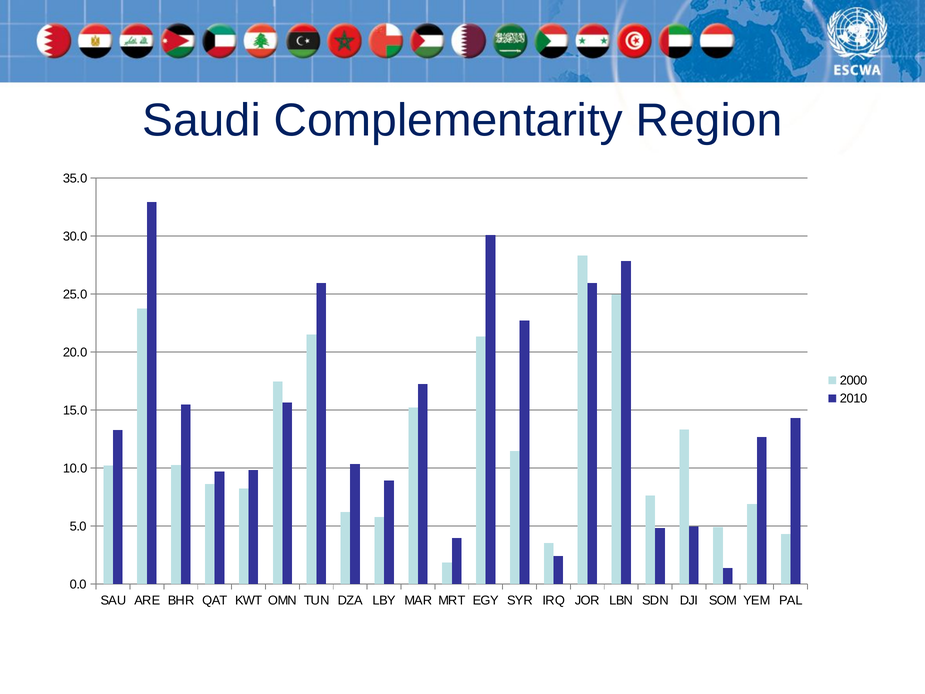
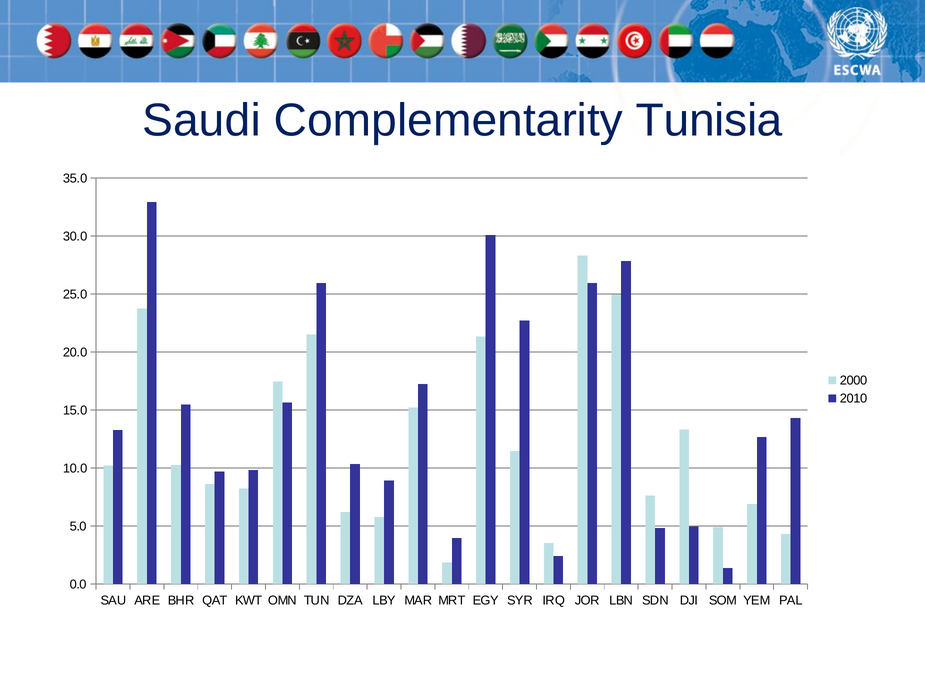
Region: Region -> Tunisia
